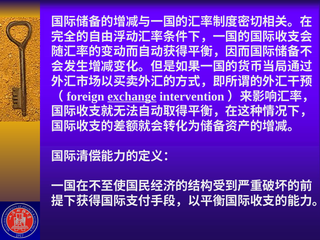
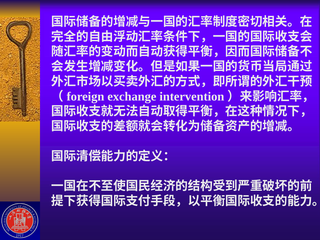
exchange underline: present -> none
